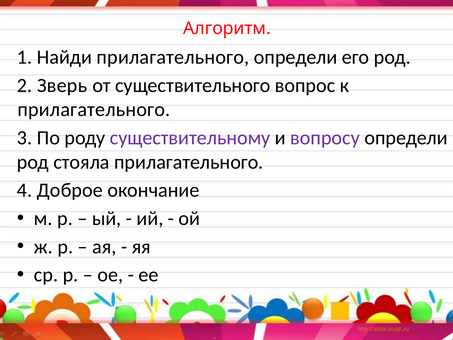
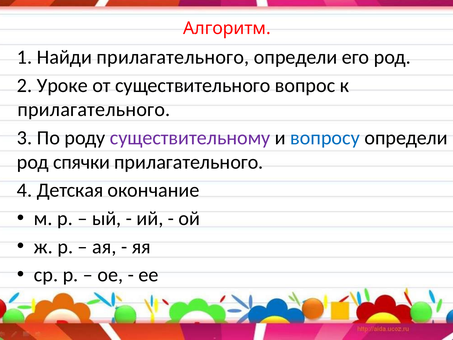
Зверь: Зверь -> Уроке
вопросу colour: purple -> blue
стояла: стояла -> спячки
Доброе: Доброе -> Детская
